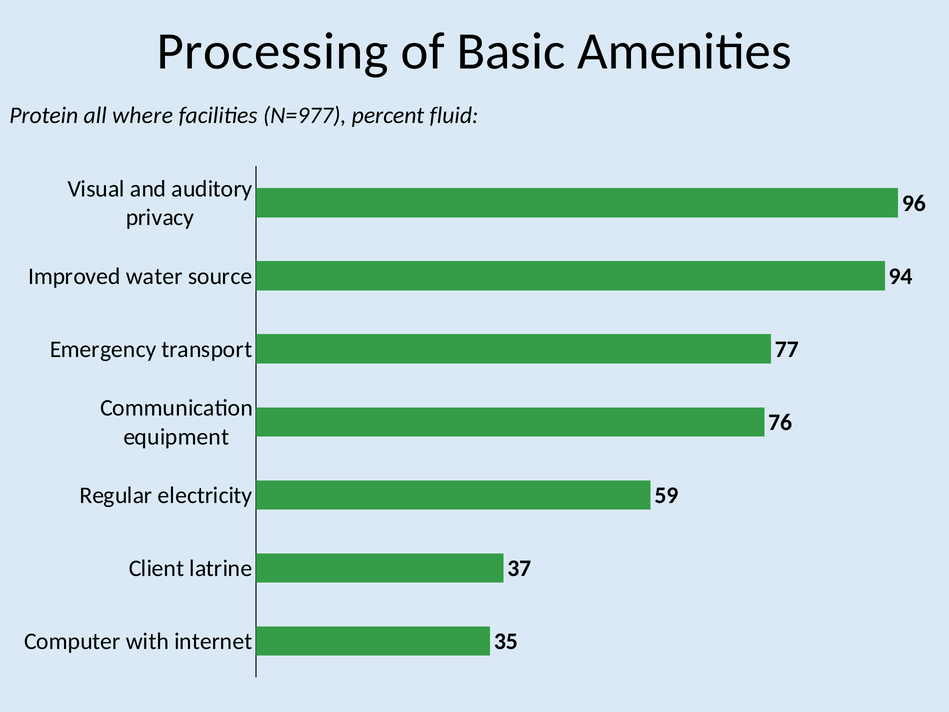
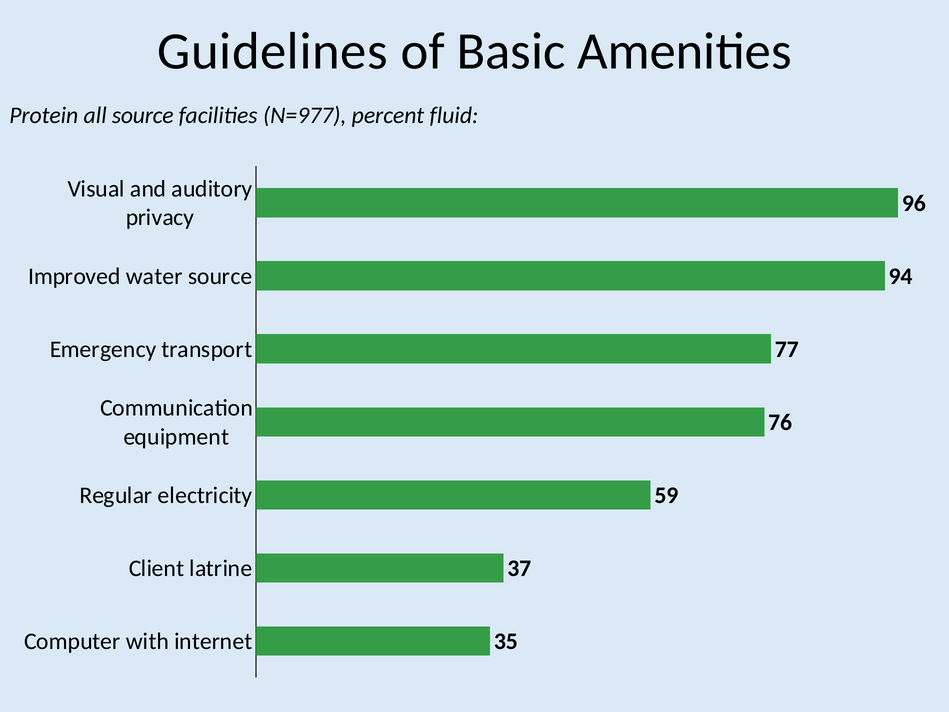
Processing: Processing -> Guidelines
all where: where -> source
